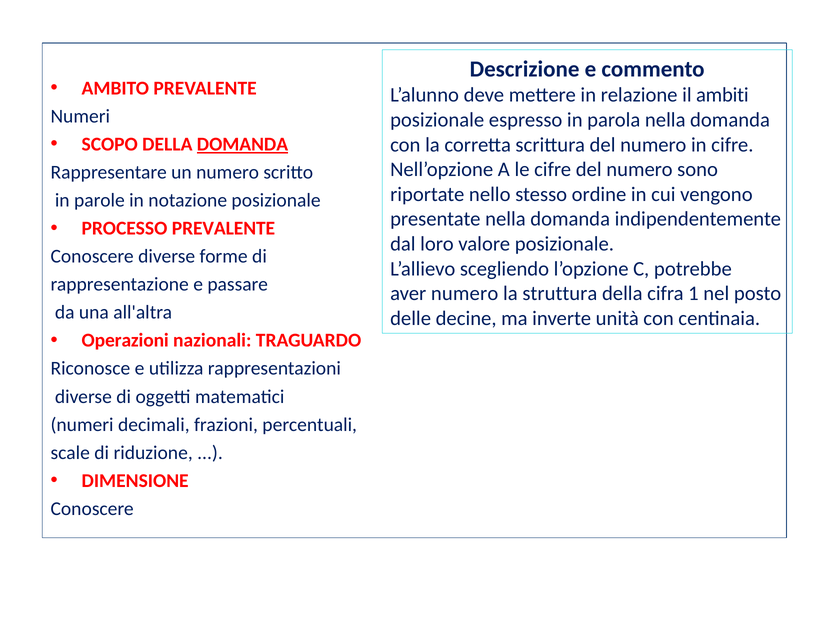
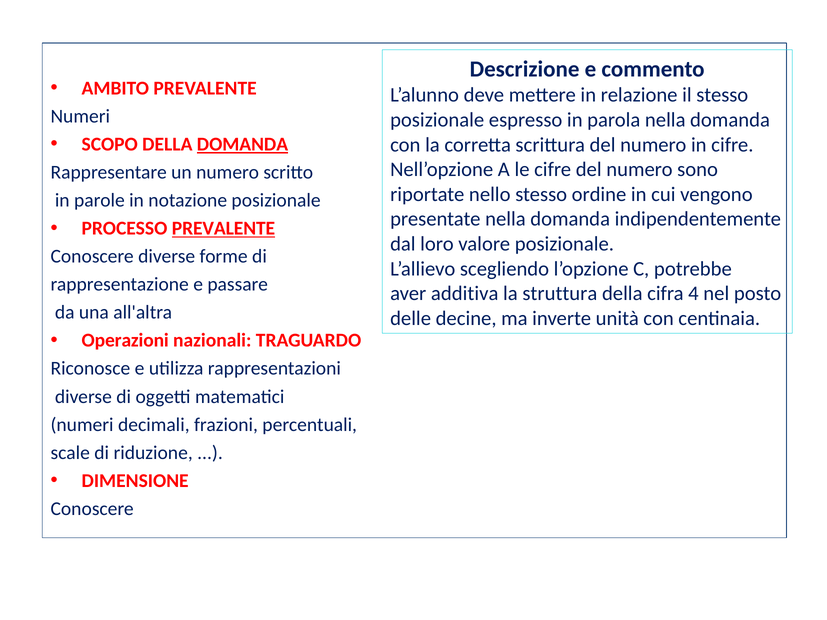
il ambiti: ambiti -> stesso
PREVALENTE at (223, 229) underline: none -> present
aver numero: numero -> additiva
1: 1 -> 4
